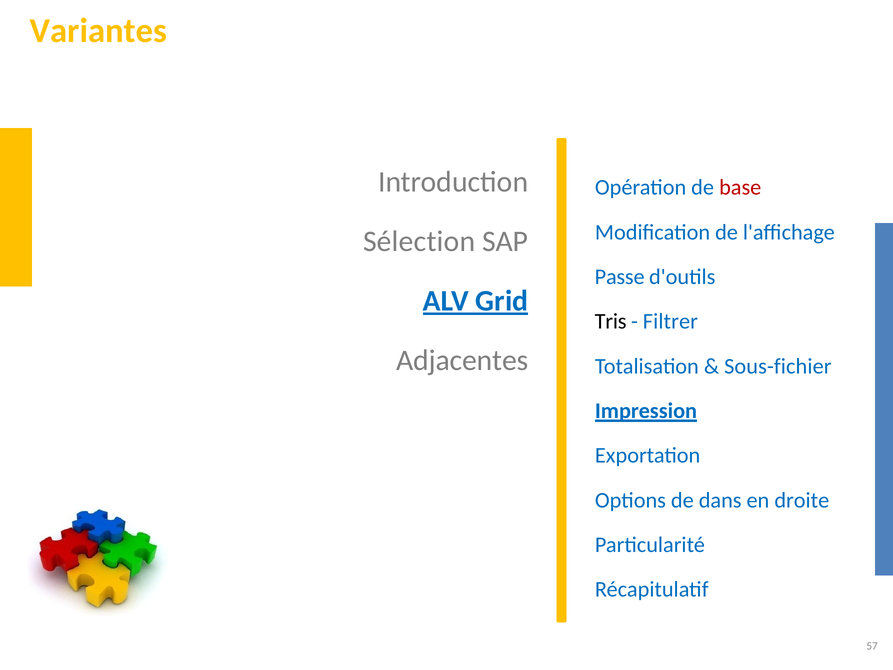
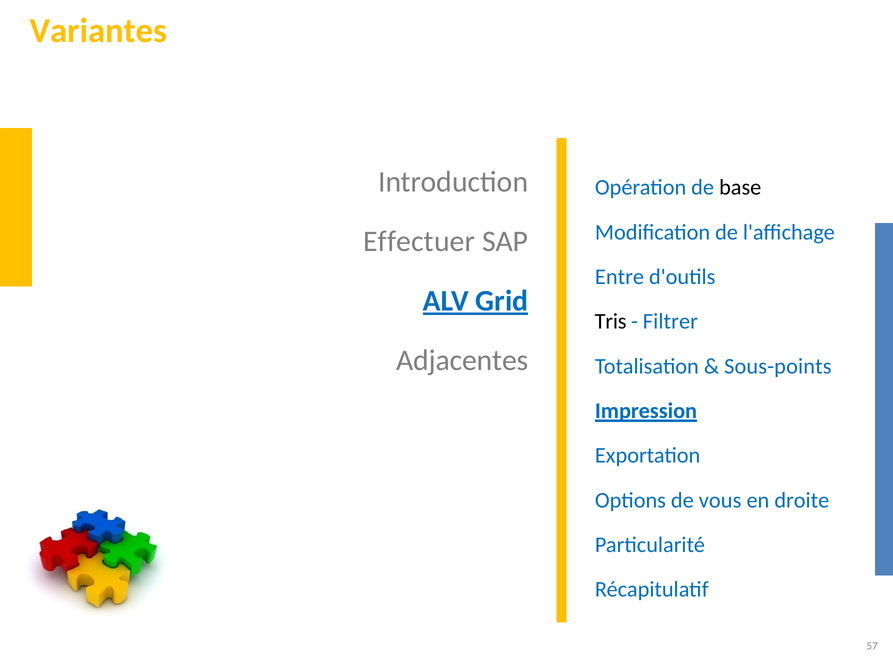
base colour: red -> black
Sélection: Sélection -> Effectuer
Passe: Passe -> Entre
Sous-fichier: Sous-fichier -> Sous-points
dans: dans -> vous
